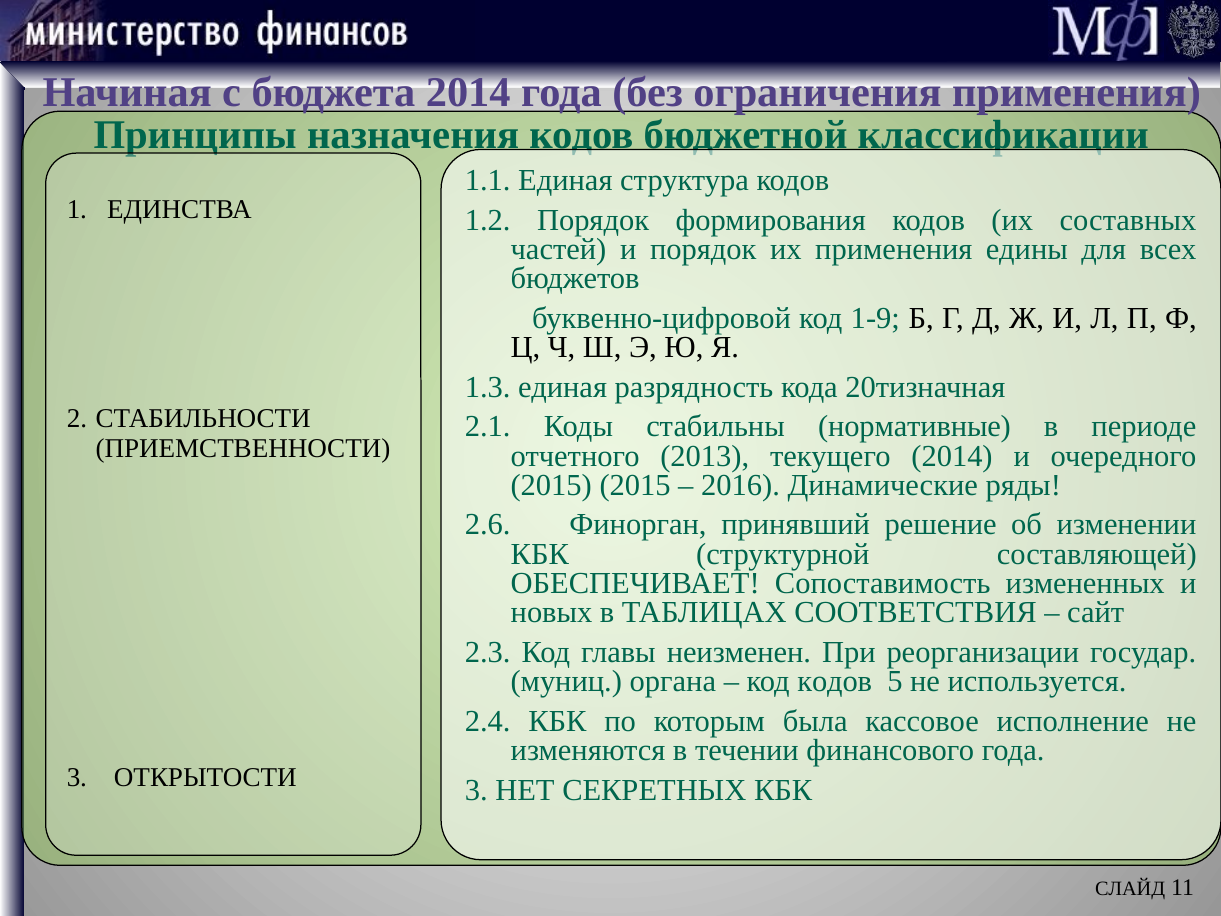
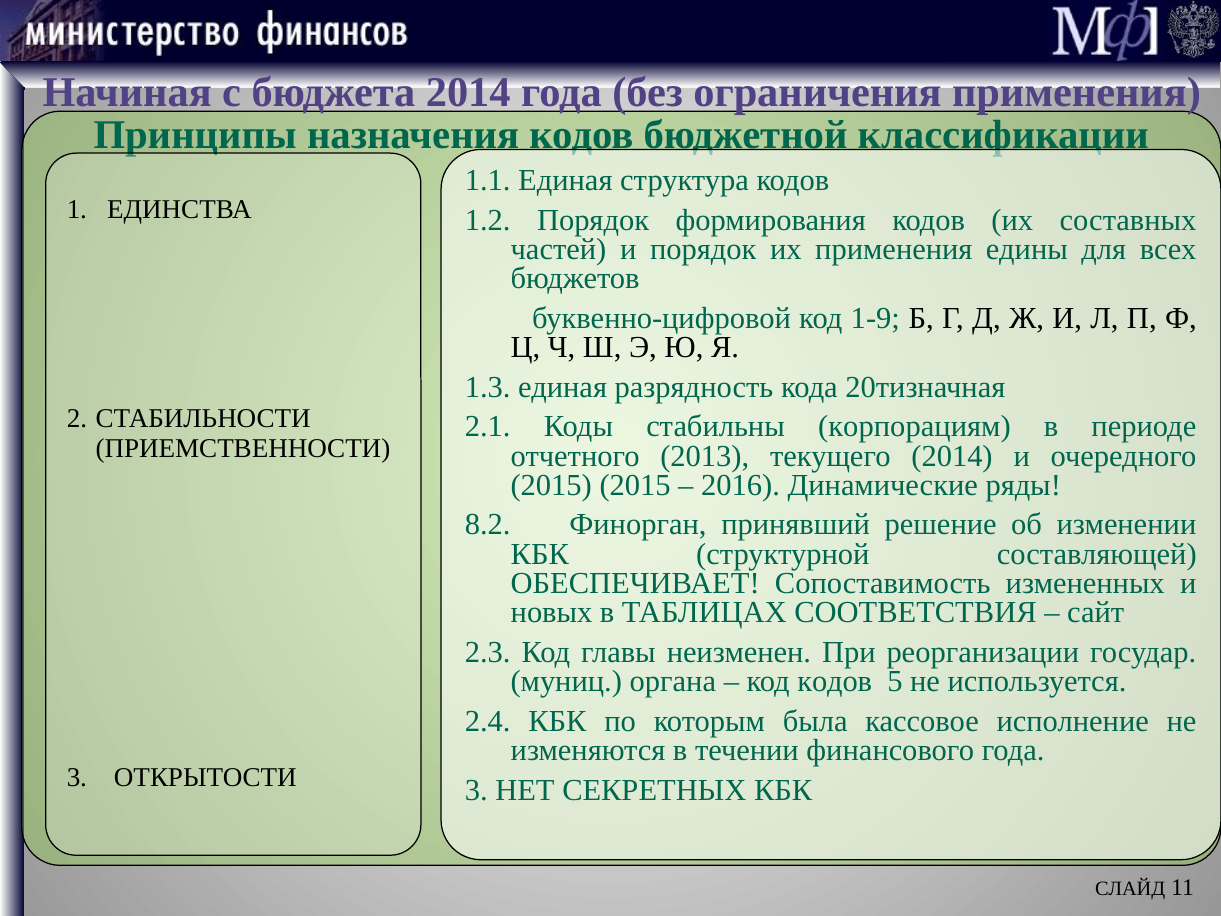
нормативные: нормативные -> корпорациям
2.6: 2.6 -> 8.2
